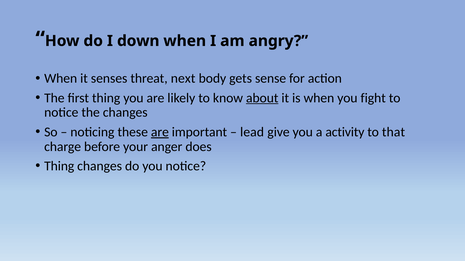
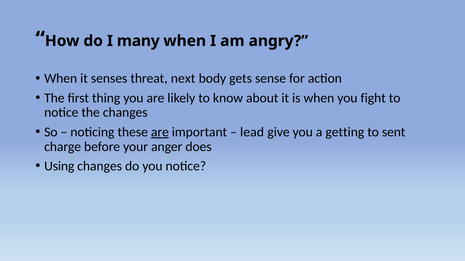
down: down -> many
about underline: present -> none
activity: activity -> getting
that: that -> sent
Thing at (59, 166): Thing -> Using
